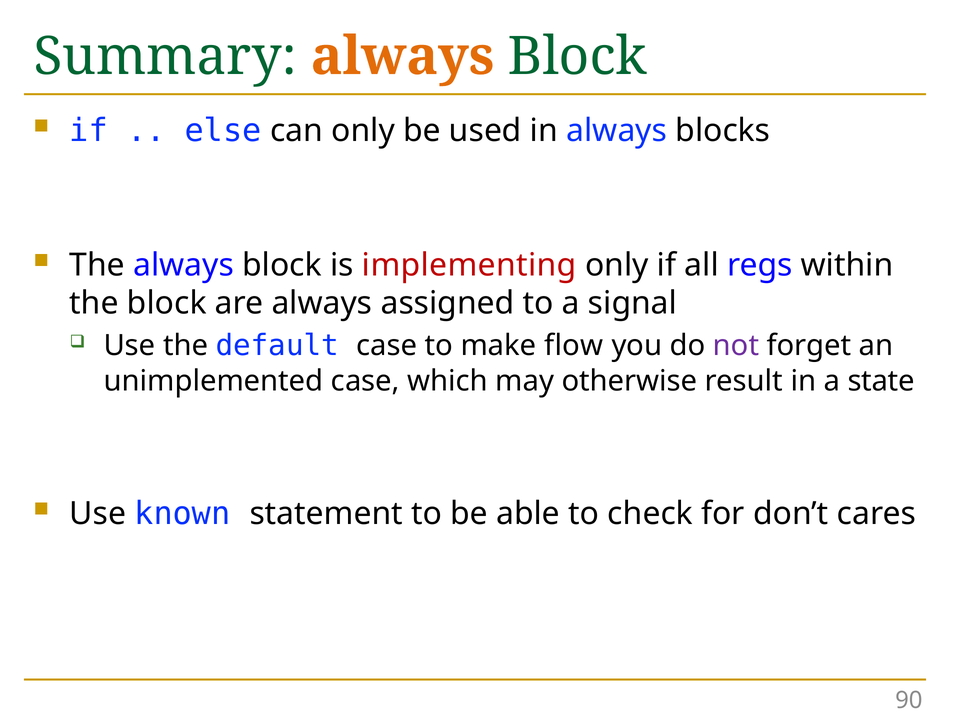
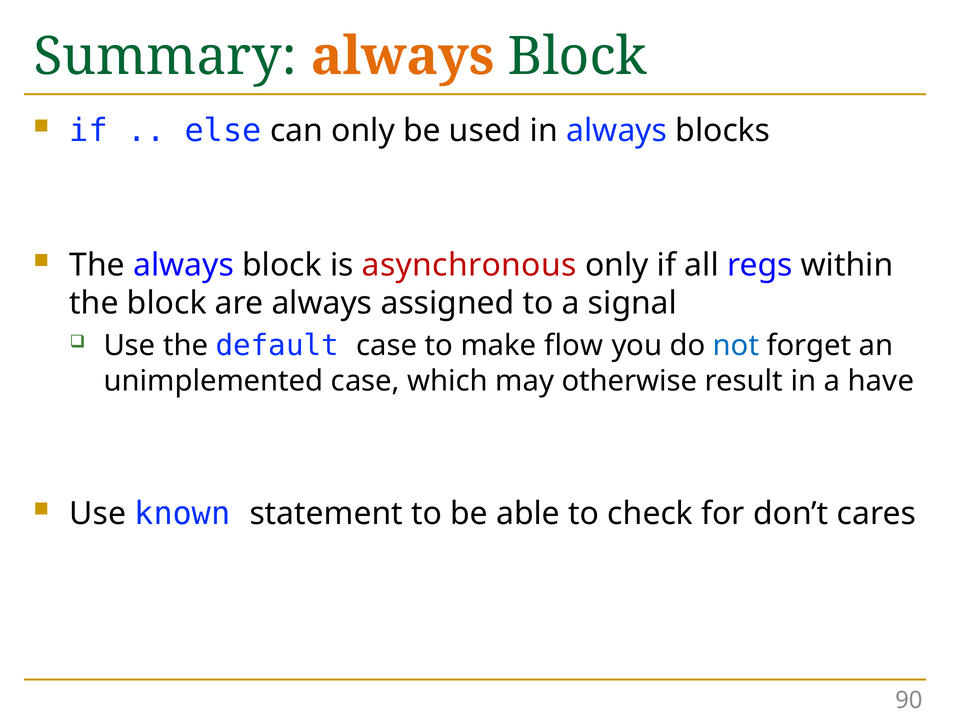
implementing: implementing -> asynchronous
not colour: purple -> blue
state: state -> have
